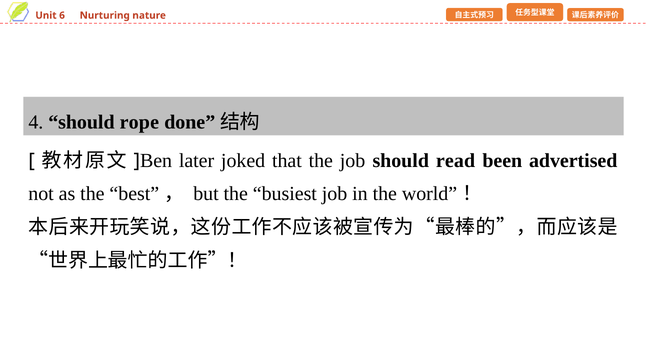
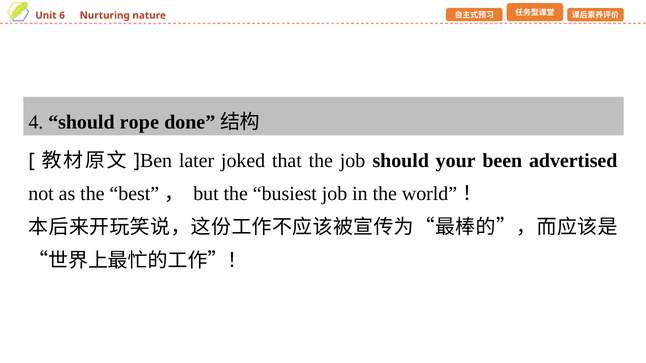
read: read -> your
